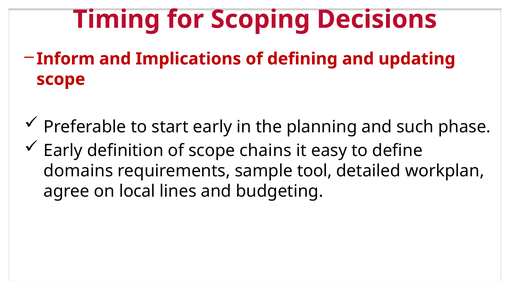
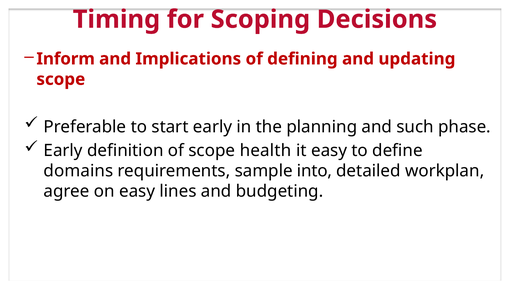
chains: chains -> health
tool: tool -> into
on local: local -> easy
